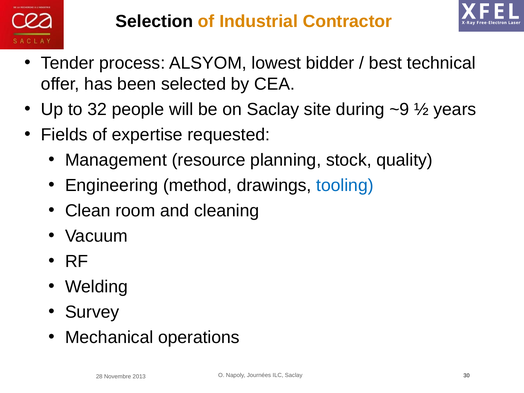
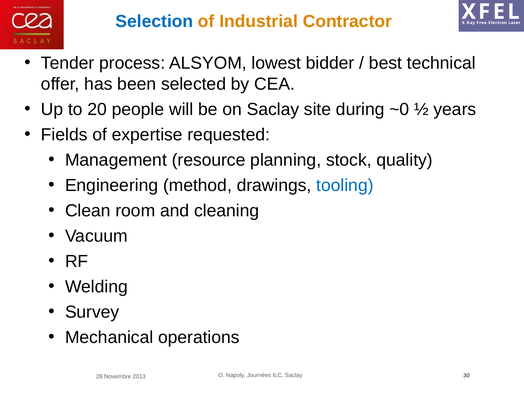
Selection colour: black -> blue
32: 32 -> 20
~9: ~9 -> ~0
